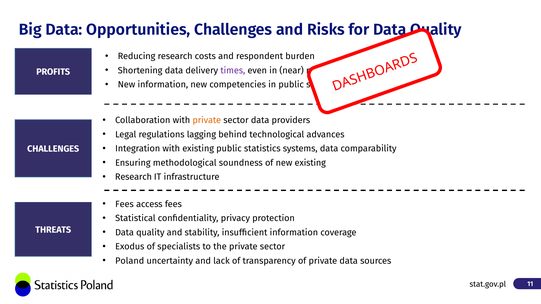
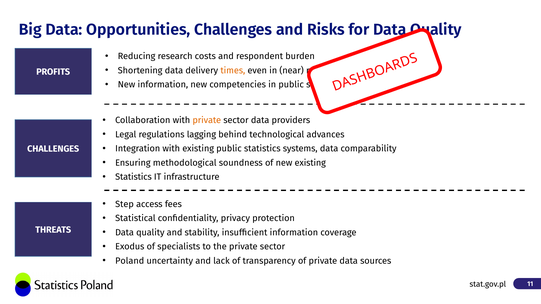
times colour: purple -> orange
Research at (133, 177): Research -> Statistics
Fees at (124, 204): Fees -> Step
